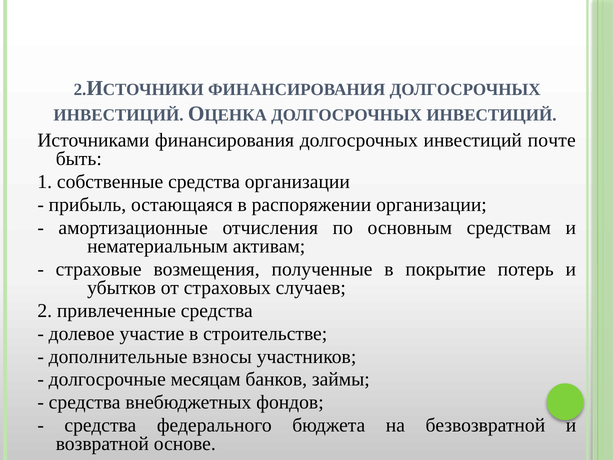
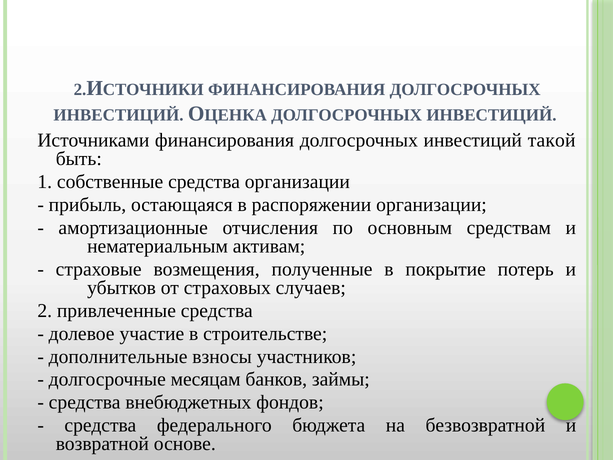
почте: почте -> такой
